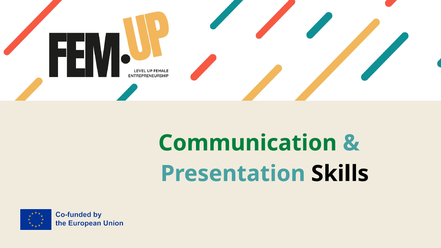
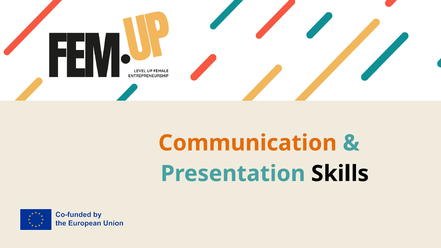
Communication colour: green -> orange
